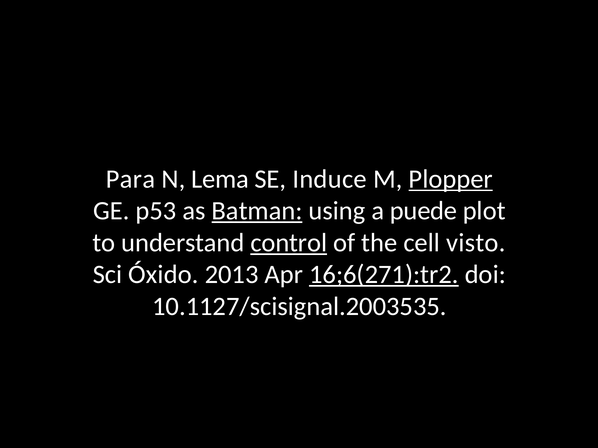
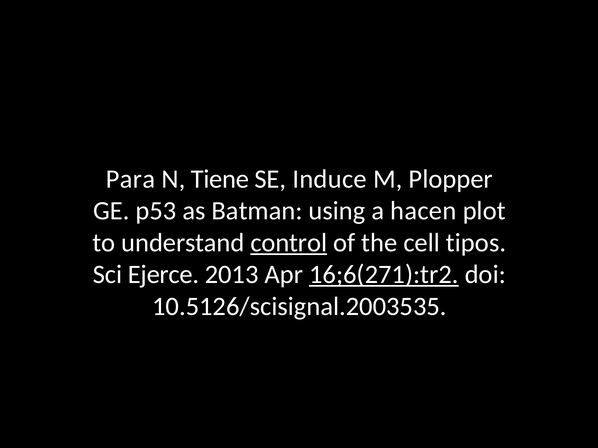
Lema: Lema -> Tiene
Plopper underline: present -> none
Batman underline: present -> none
puede: puede -> hacen
visto: visto -> tipos
Óxido: Óxido -> Ejerce
10.1127/scisignal.2003535: 10.1127/scisignal.2003535 -> 10.5126/scisignal.2003535
